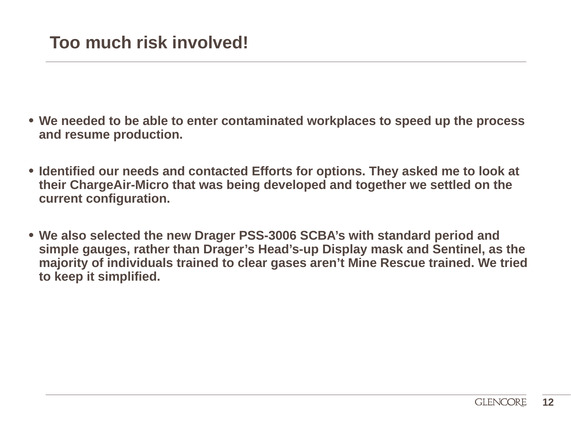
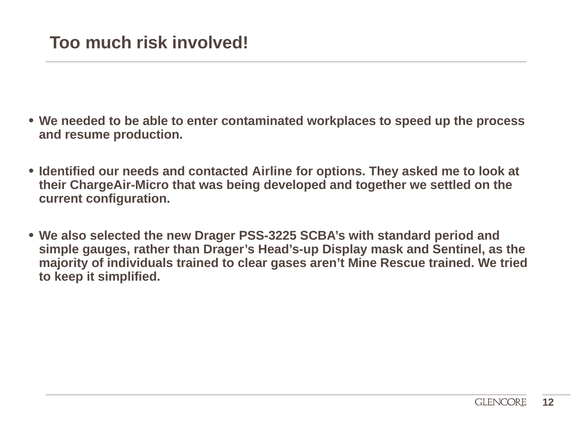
Efforts: Efforts -> Airline
PSS-3006: PSS-3006 -> PSS-3225
